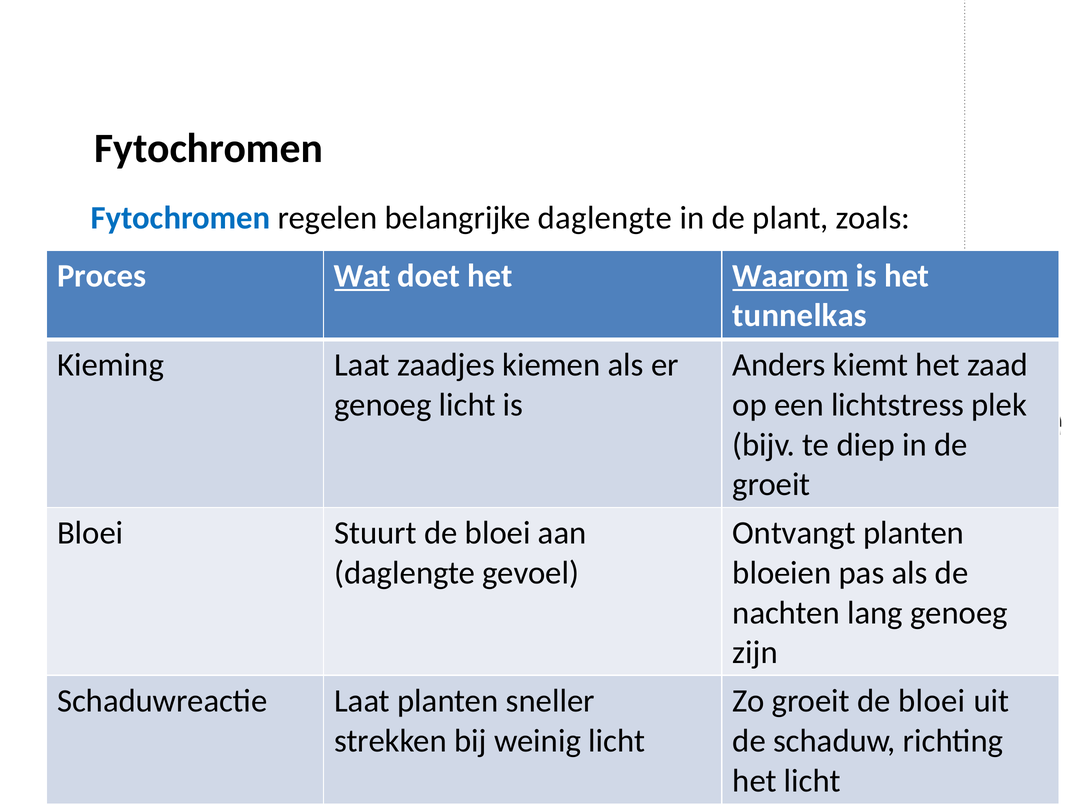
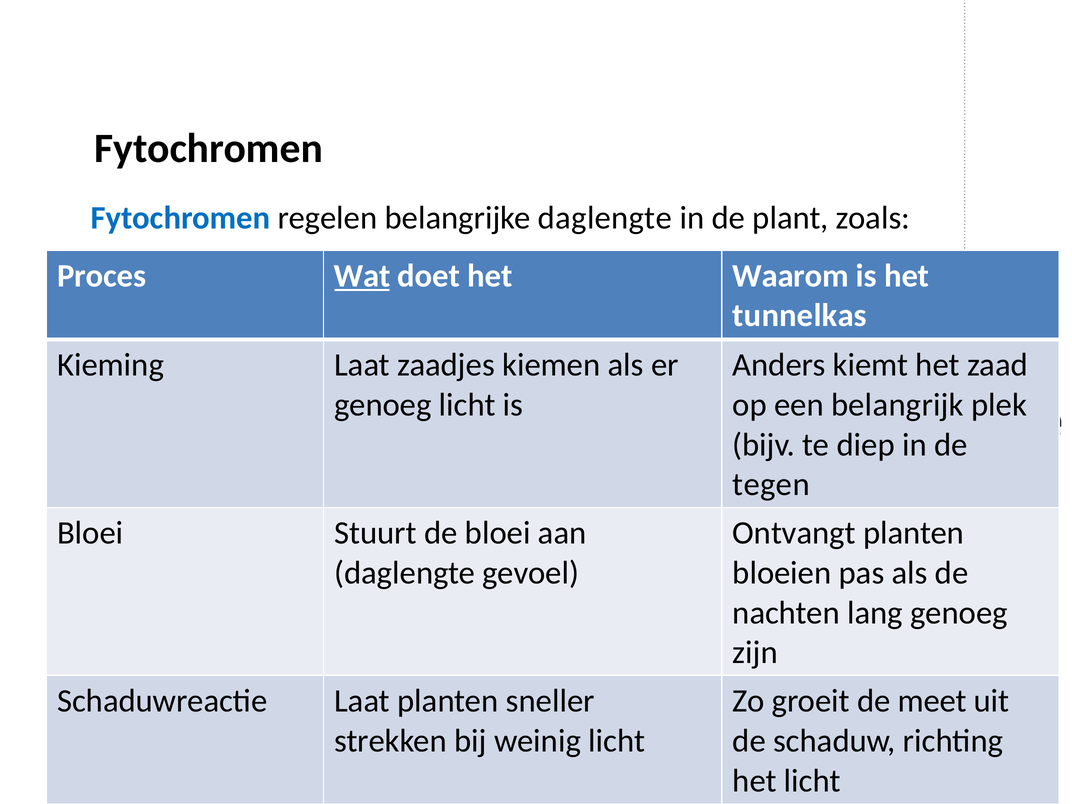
Waarom underline: present -> none
lichtstress: lichtstress -> belangrijk
groeit at (771, 485): groeit -> tegen
groeit de bloei: bloei -> meet
